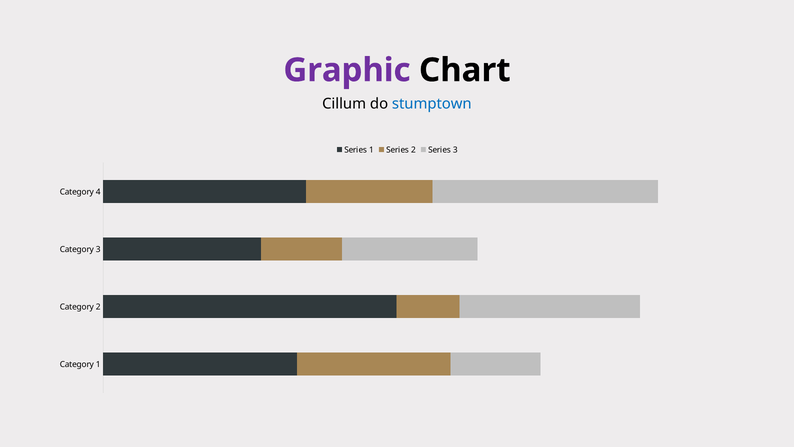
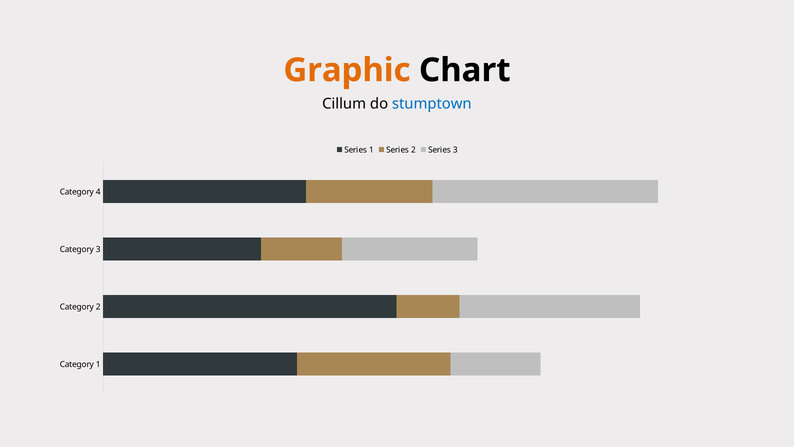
Graphic colour: purple -> orange
